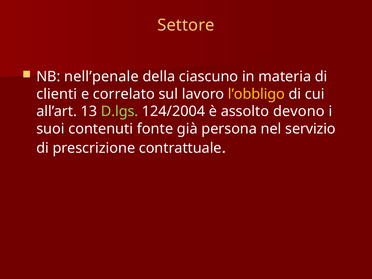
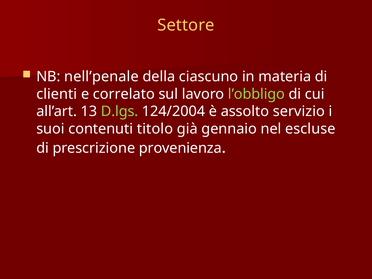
l’obbligo colour: yellow -> light green
devono: devono -> servizio
fonte: fonte -> titolo
persona: persona -> gennaio
servizio: servizio -> escluse
contrattuale: contrattuale -> provenienza
